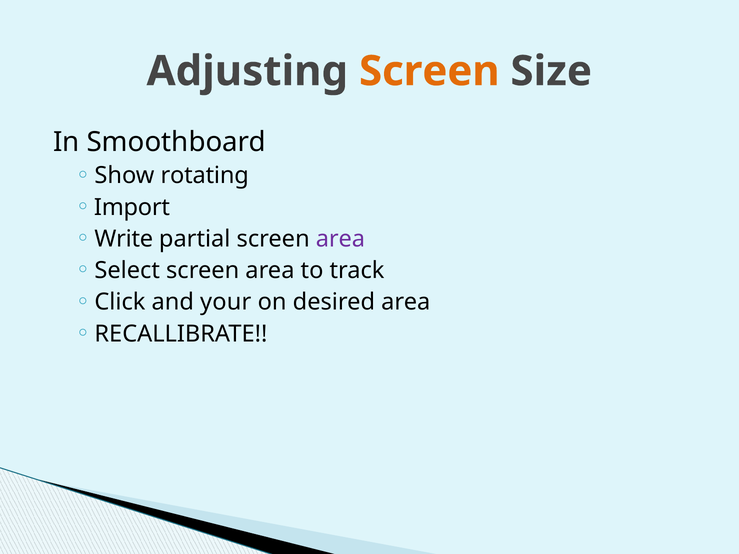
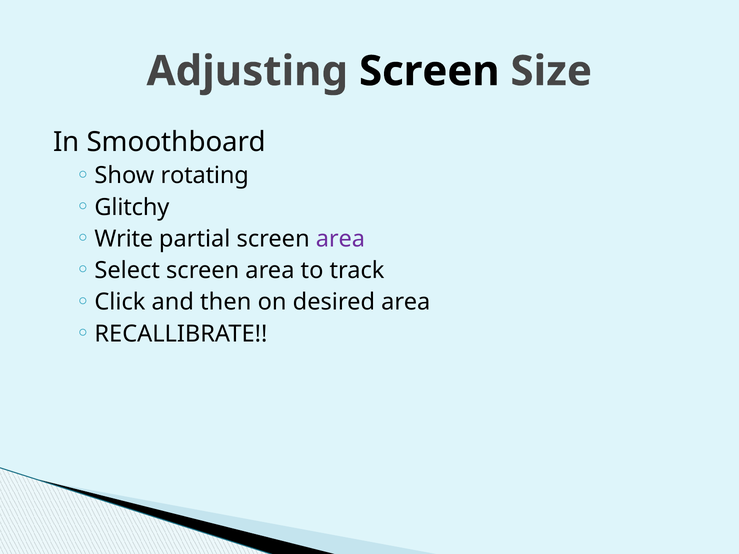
Screen at (429, 71) colour: orange -> black
Import: Import -> Glitchy
your: your -> then
